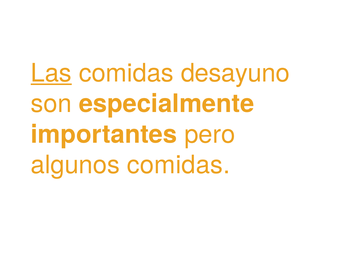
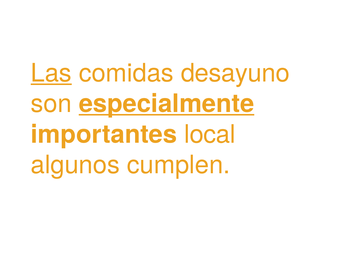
especialmente underline: none -> present
pero: pero -> local
algunos comidas: comidas -> cumplen
